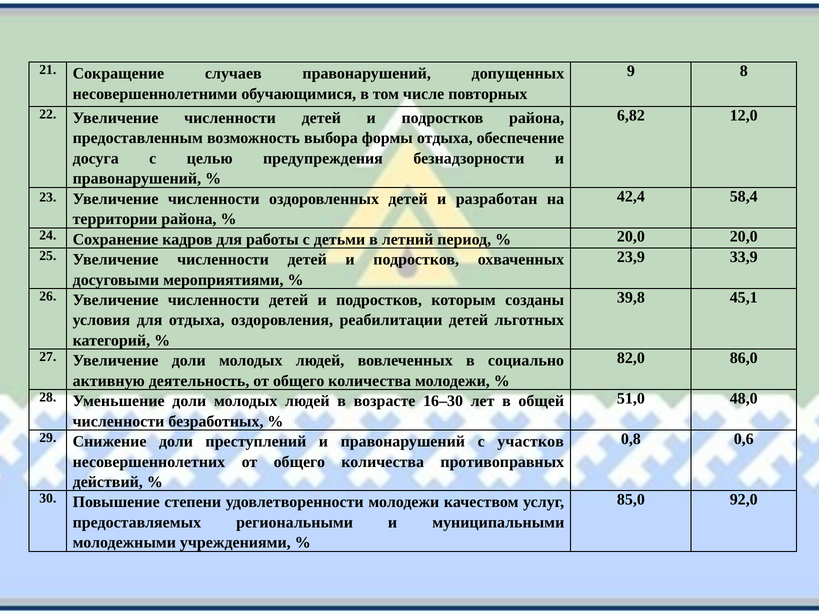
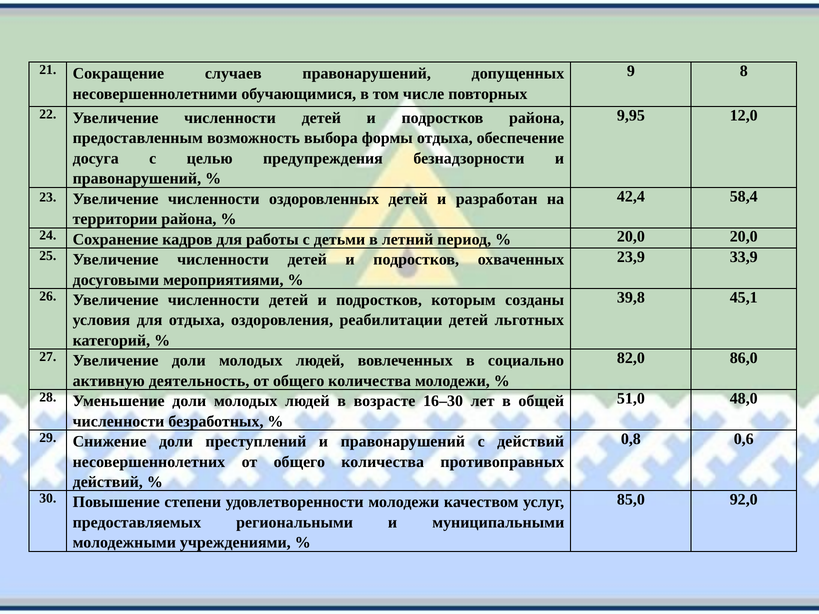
6,82: 6,82 -> 9,95
с участков: участков -> действий
